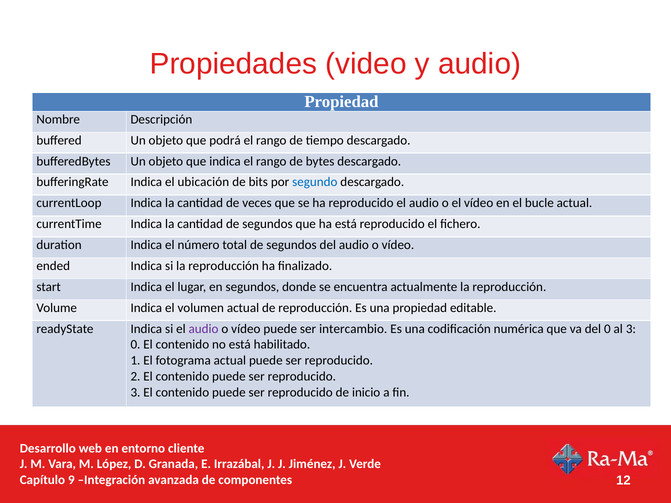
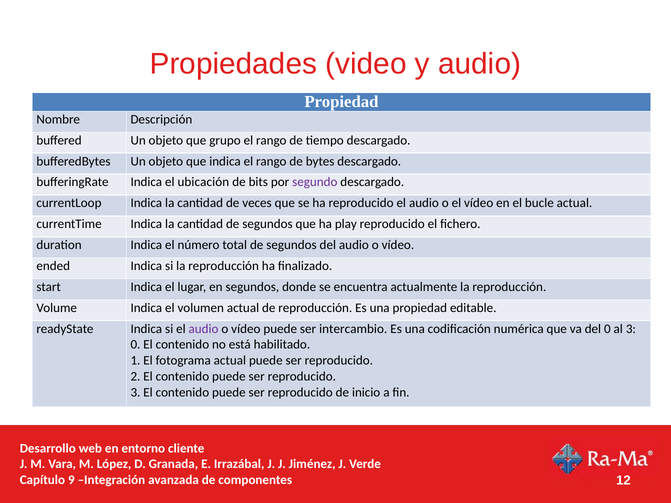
podrá: podrá -> grupo
segundo colour: blue -> purple
ha está: está -> play
